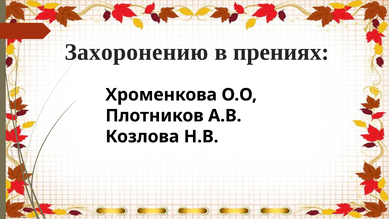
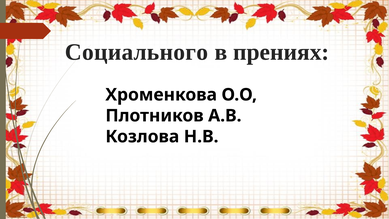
Захоронению: Захоронению -> Социального
